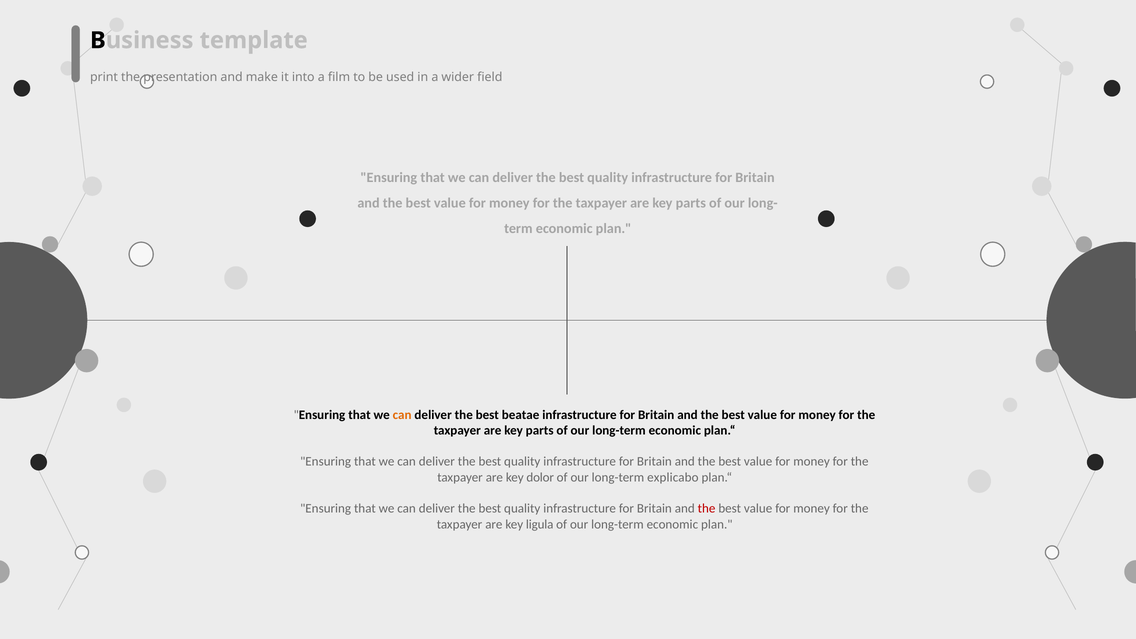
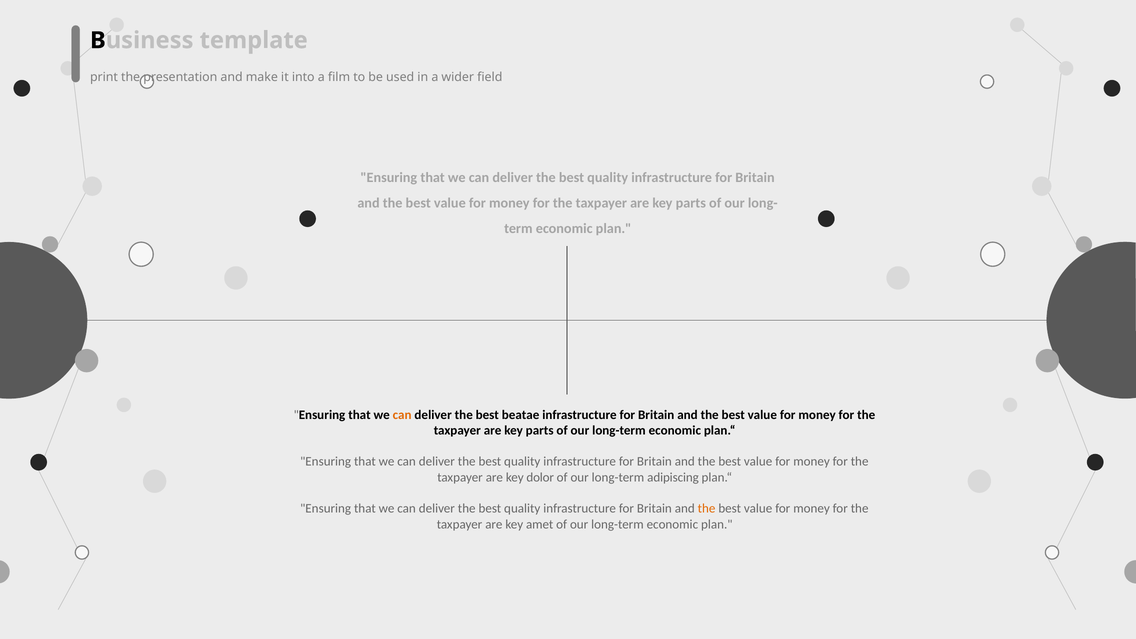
explicabo: explicabo -> adipiscing
the at (707, 509) colour: red -> orange
ligula: ligula -> amet
